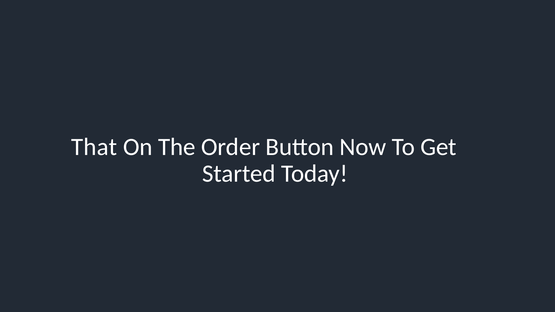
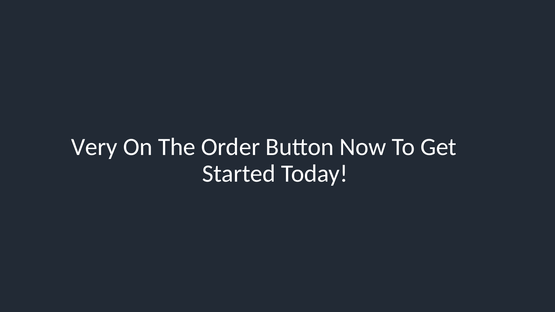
That: That -> Very
